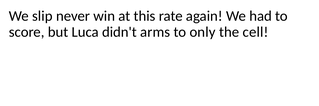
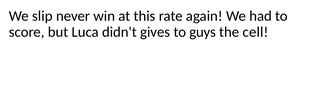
arms: arms -> gives
only: only -> guys
